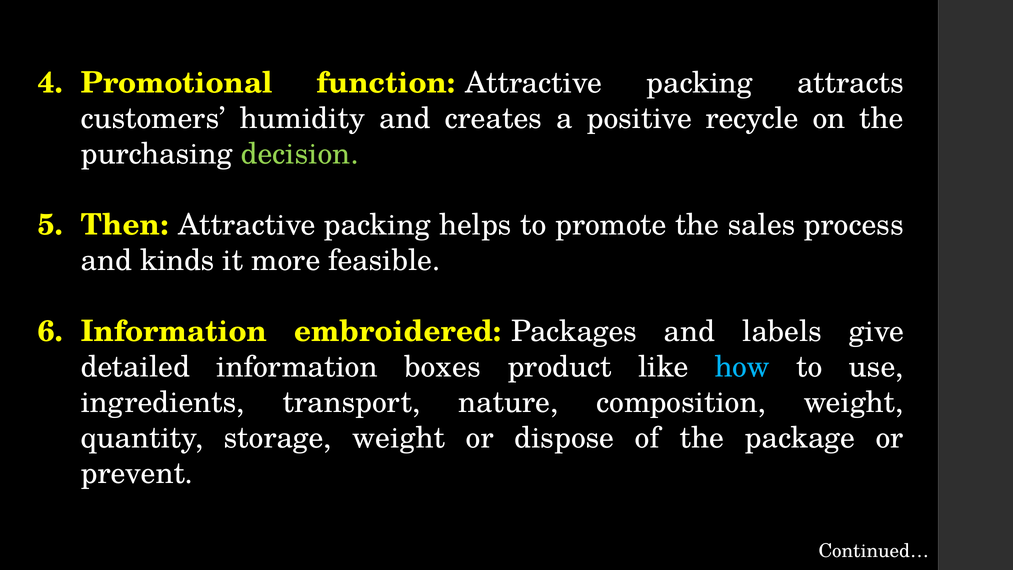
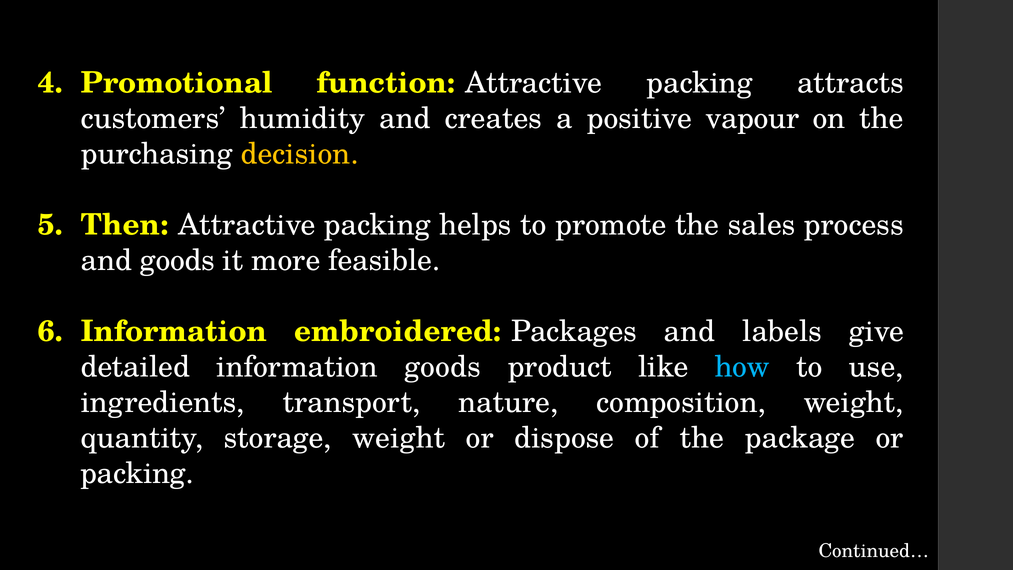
recycle: recycle -> vapour
decision colour: light green -> yellow
and kinds: kinds -> goods
information boxes: boxes -> goods
prevent at (137, 473): prevent -> packing
